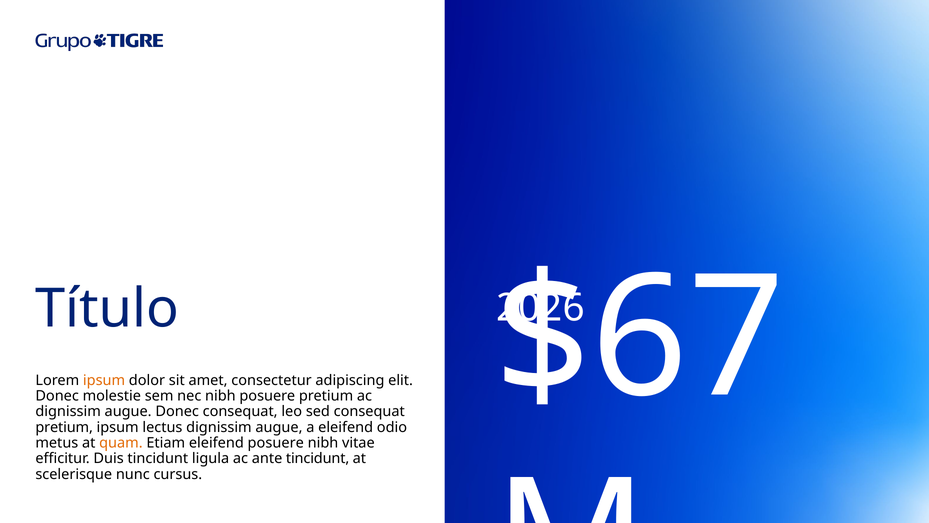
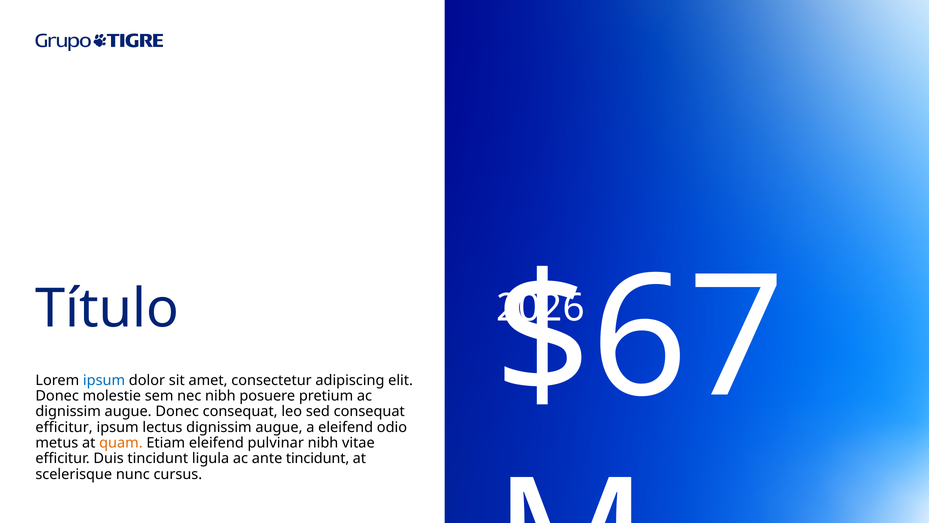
ipsum at (104, 380) colour: orange -> blue
pretium at (64, 427): pretium -> efficitur
eleifend posuere: posuere -> pulvinar
